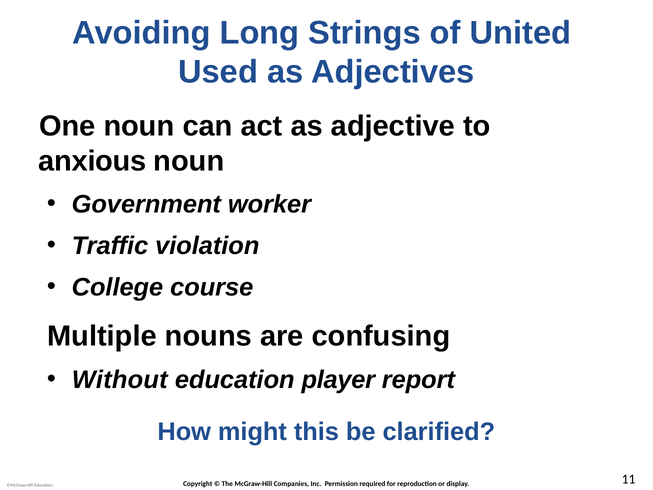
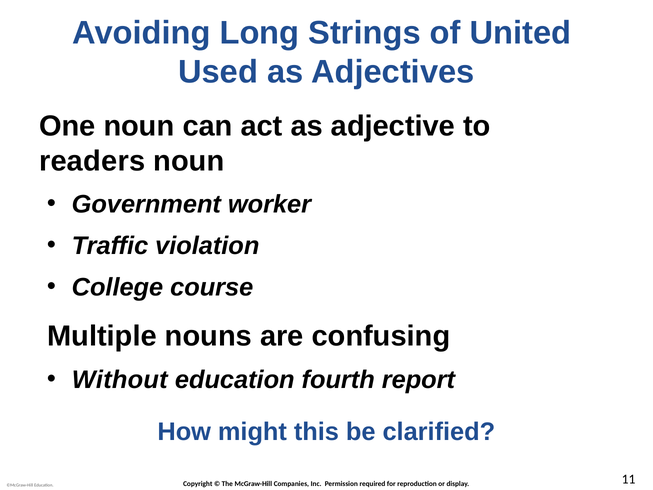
anxious: anxious -> readers
player: player -> fourth
